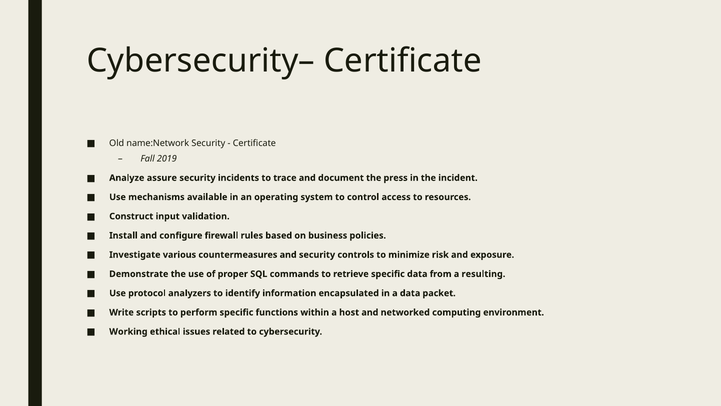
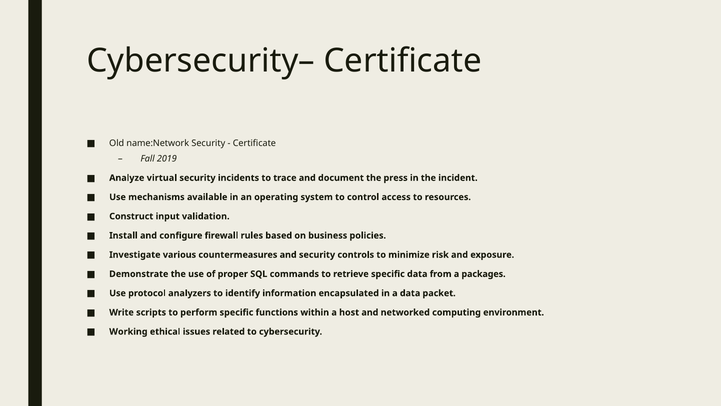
assure: assure -> virtual
resulting: resulting -> packages
